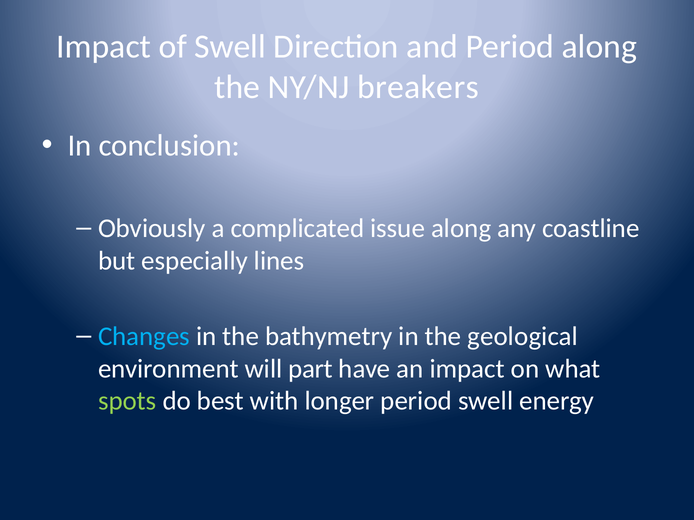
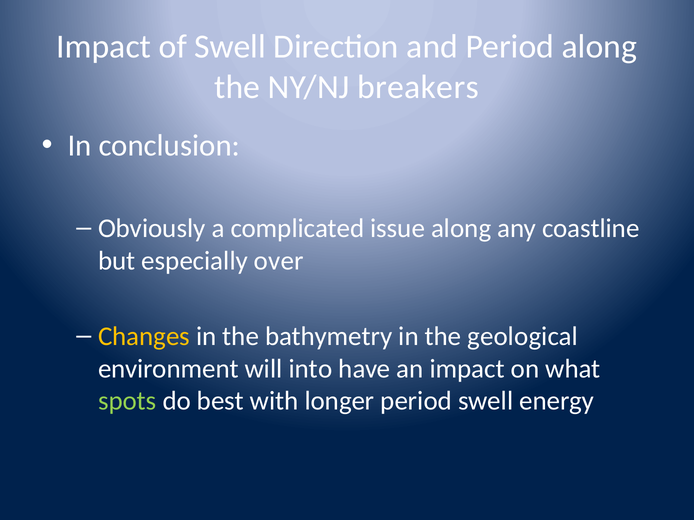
lines: lines -> over
Changes colour: light blue -> yellow
part: part -> into
